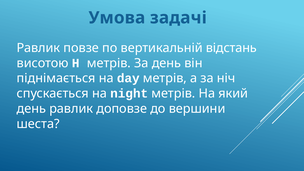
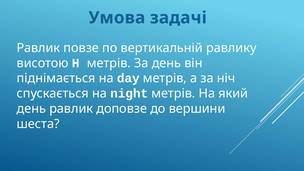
відстань: відстань -> равлику
